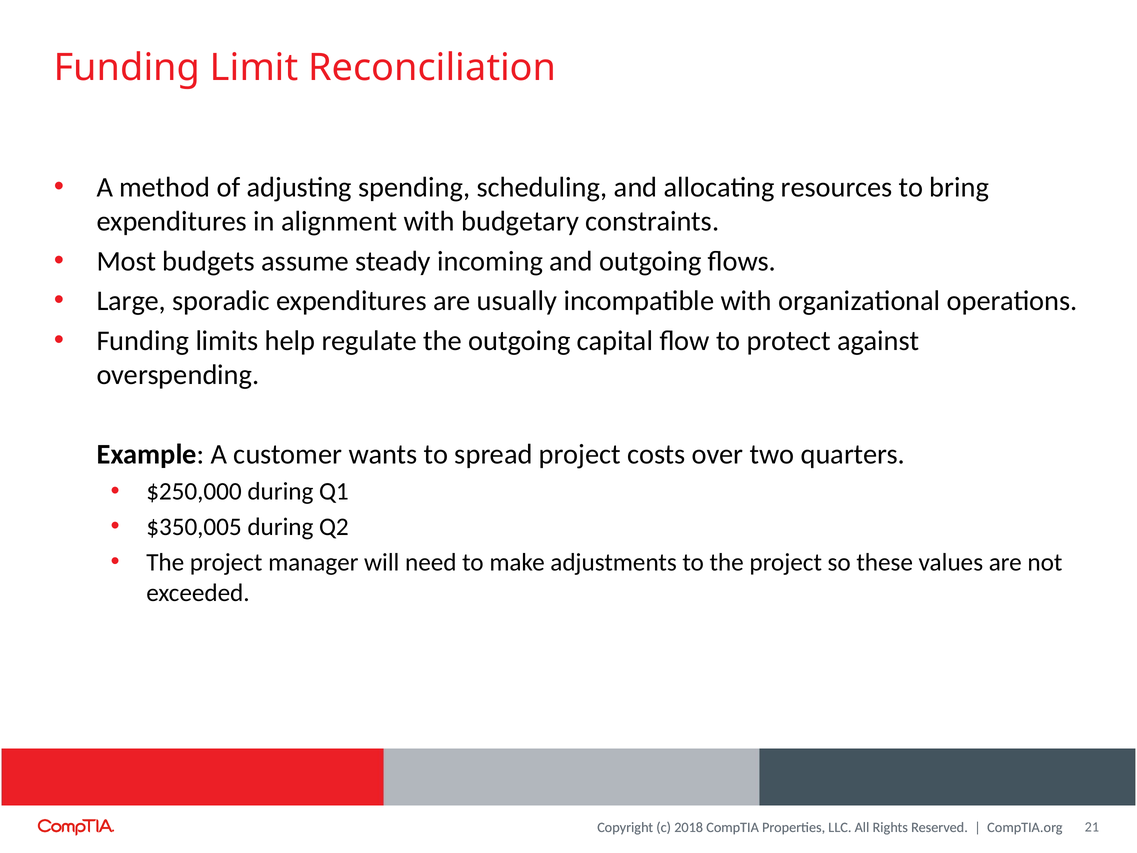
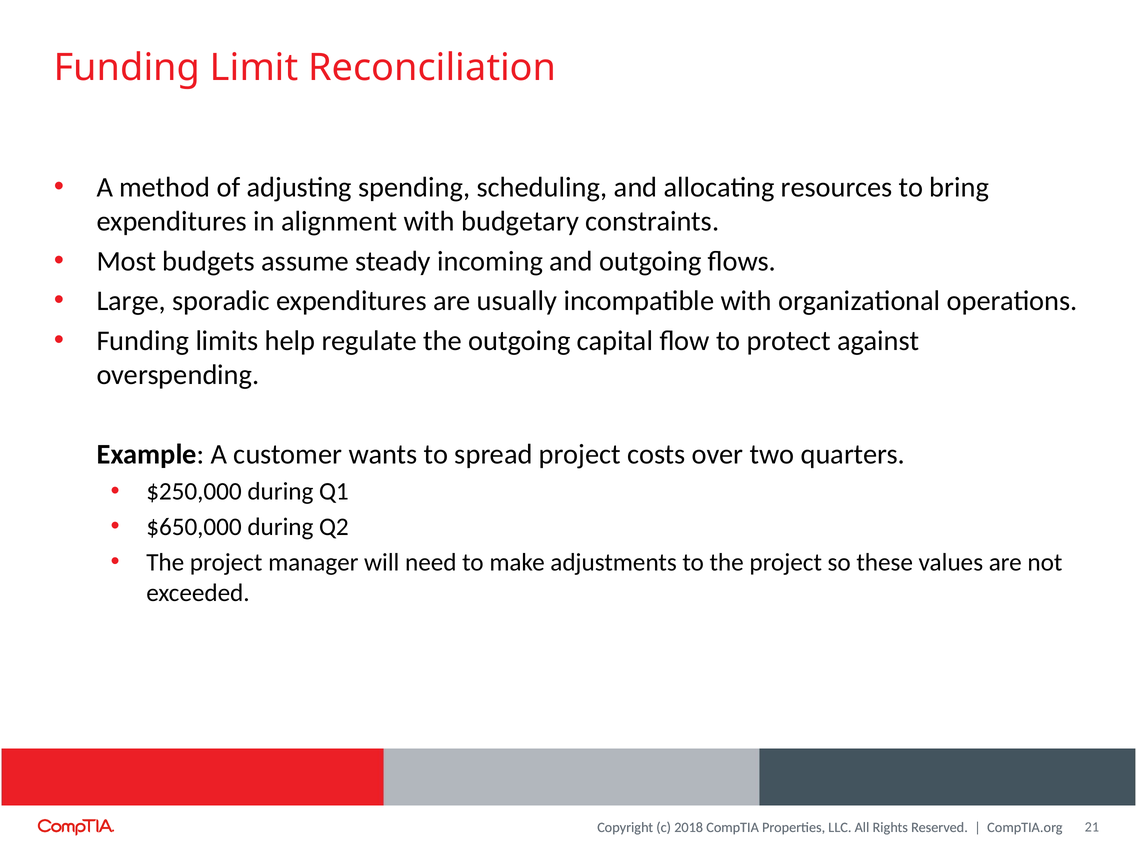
$350,005: $350,005 -> $650,000
